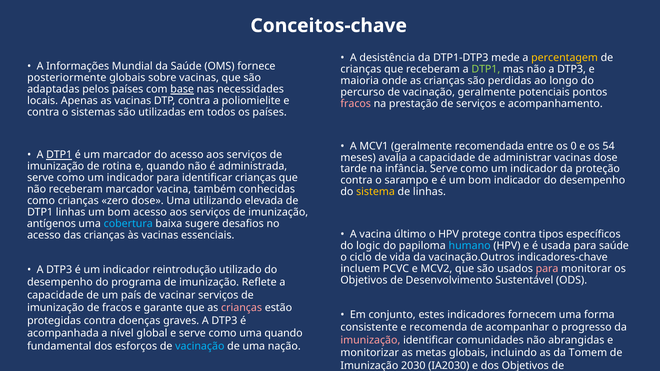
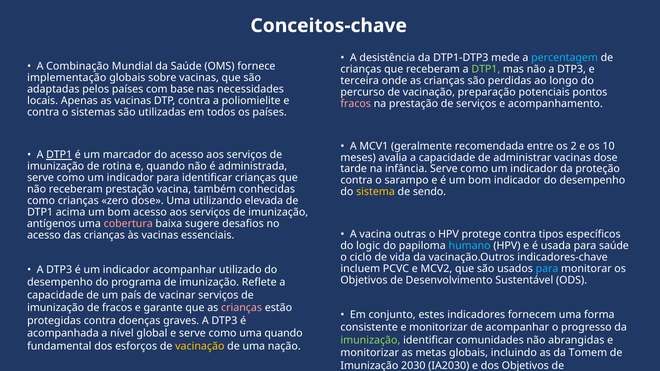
percentagem colour: yellow -> light blue
Informações: Informações -> Combinação
posteriormente: posteriormente -> implementação
maioria: maioria -> terceira
base underline: present -> none
vacinação geralmente: geralmente -> preparação
0: 0 -> 2
54: 54 -> 10
receberam marcador: marcador -> prestação
de linhas: linhas -> sendo
DTP1 linhas: linhas -> acima
cobertura colour: light blue -> pink
último: último -> outras
para at (547, 269) colour: pink -> light blue
indicador reintrodução: reintrodução -> acompanhar
consistente e recomenda: recomenda -> monitorizar
imunização at (370, 340) colour: pink -> light green
vacinação at (200, 346) colour: light blue -> yellow
